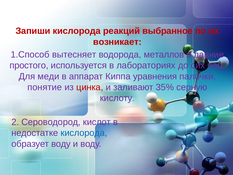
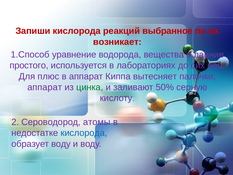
вытесняет: вытесняет -> уравнение
металлов: металлов -> вещества
меди: меди -> плюс
уравнения: уравнения -> вытесняет
понятие at (45, 87): понятие -> аппарат
цинка colour: red -> green
35%: 35% -> 50%
кислот: кислот -> атомы
